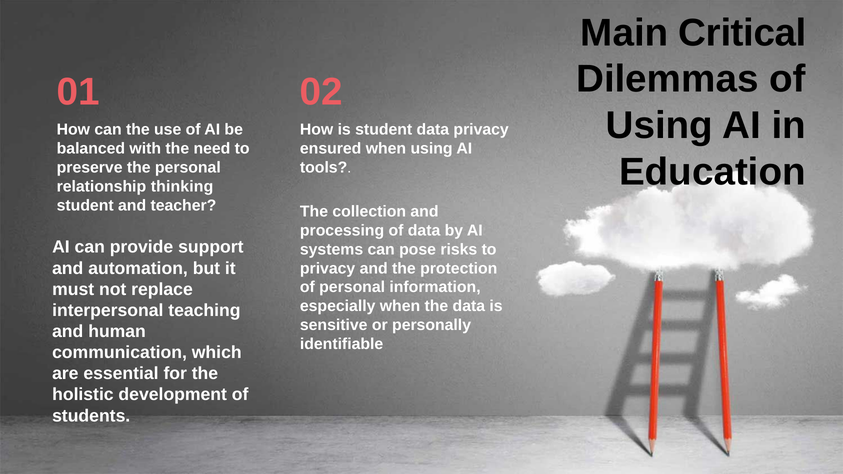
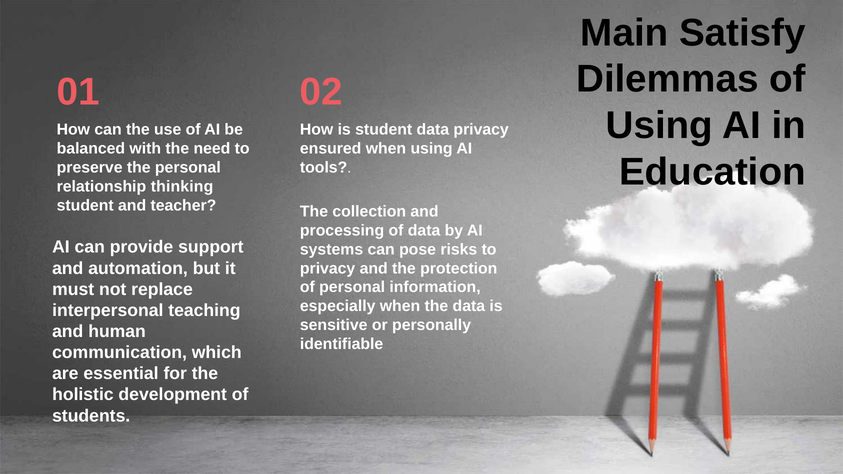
Critical: Critical -> Satisfy
